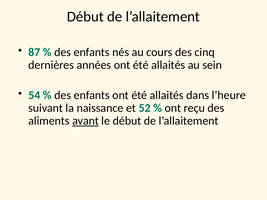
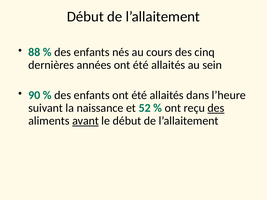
87: 87 -> 88
54: 54 -> 90
des at (216, 108) underline: none -> present
